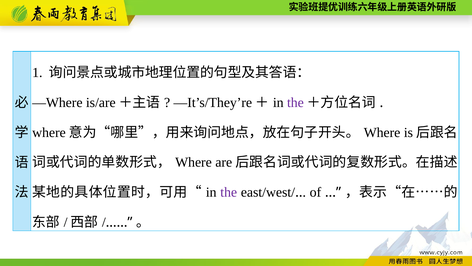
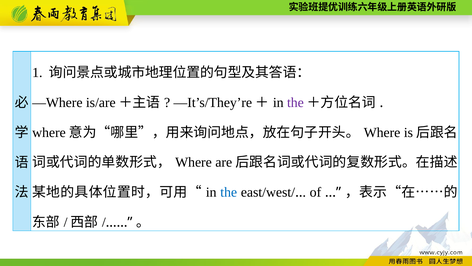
the at (229, 192) colour: purple -> blue
